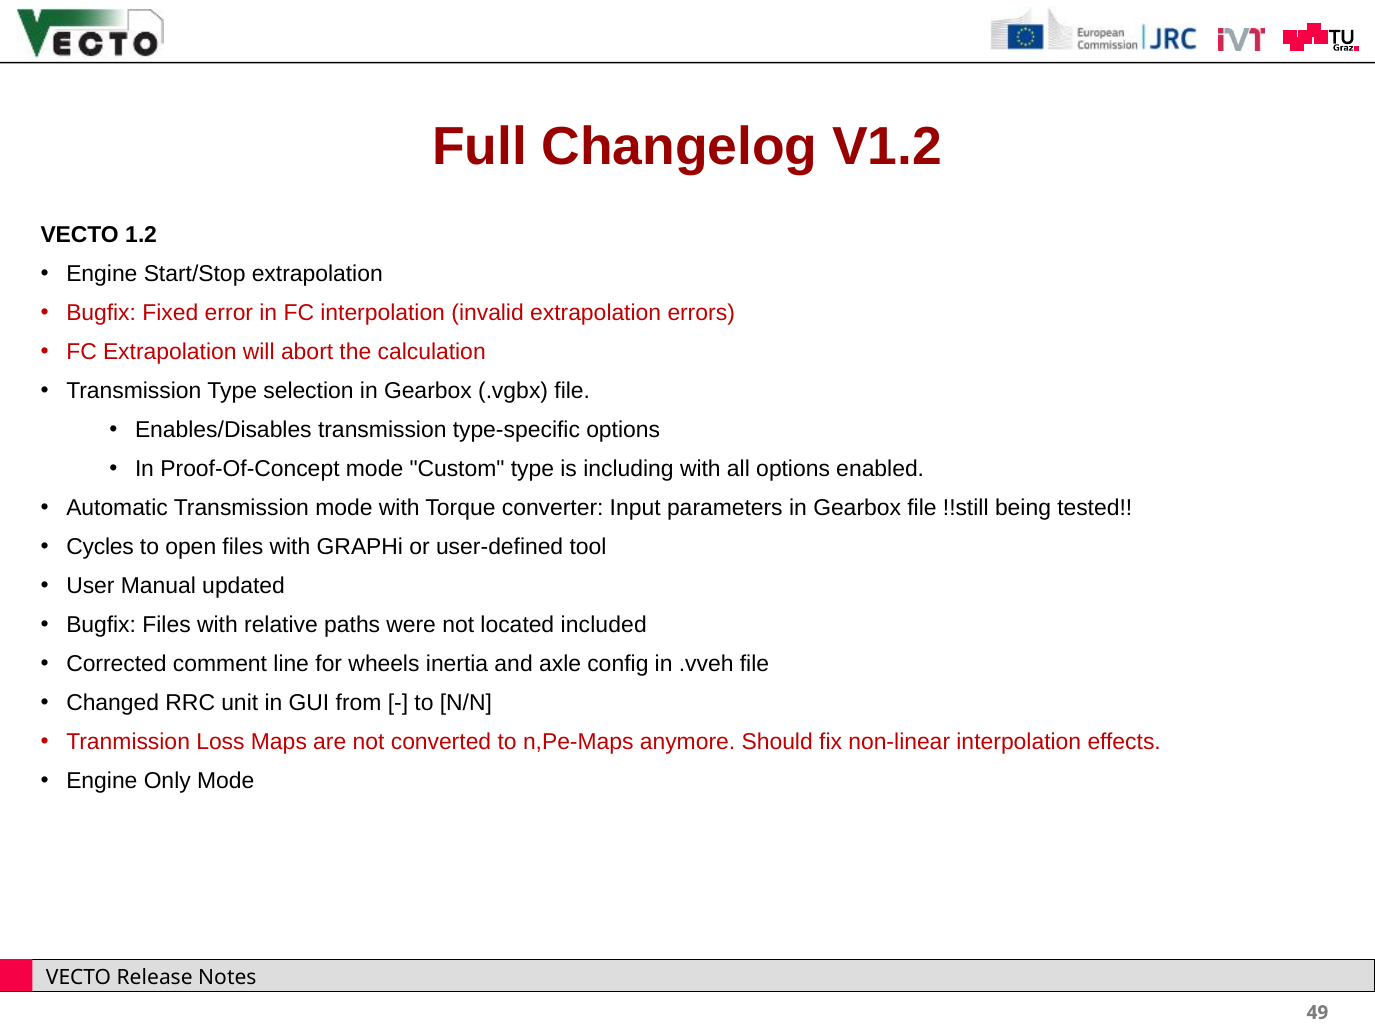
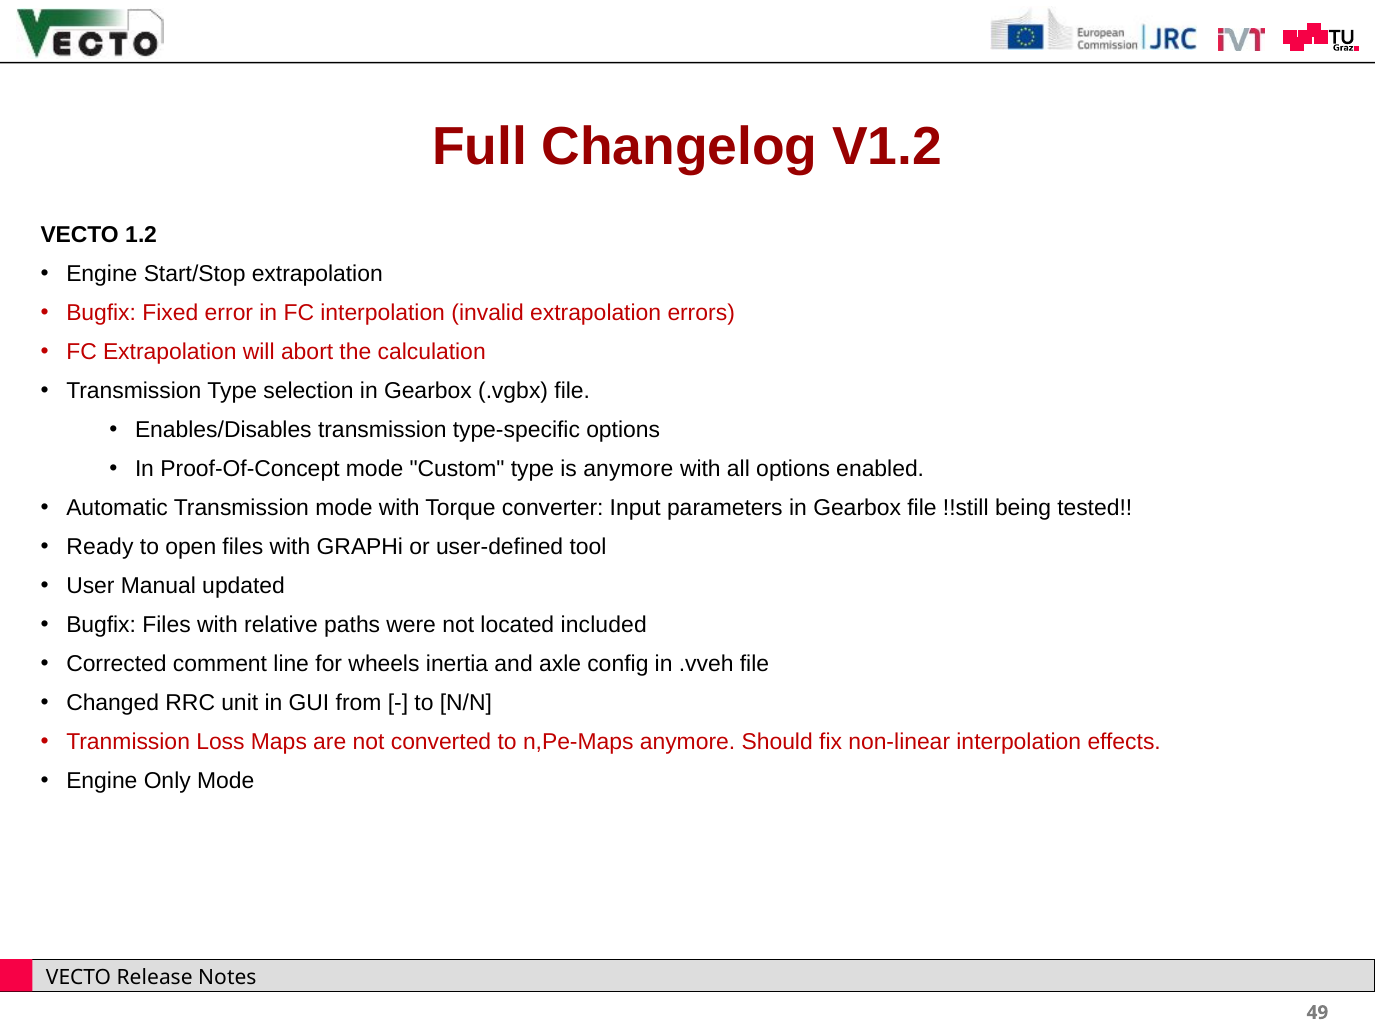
is including: including -> anymore
Cycles: Cycles -> Ready
